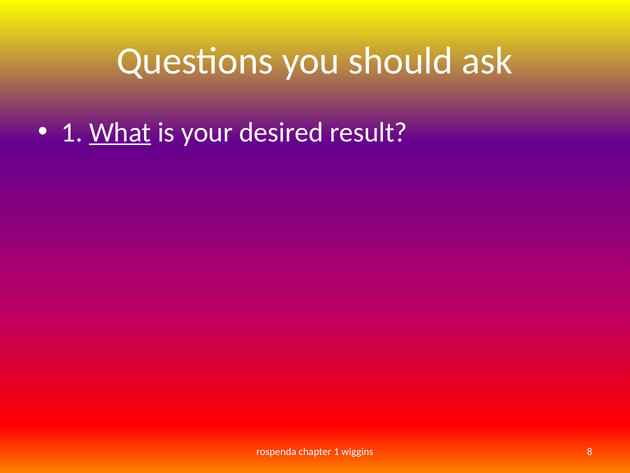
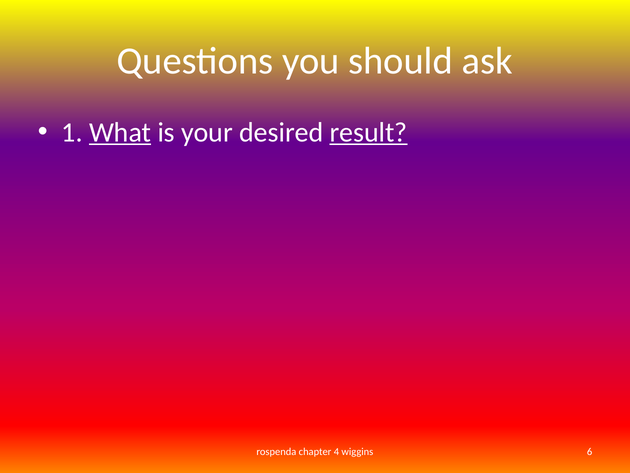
result underline: none -> present
chapter 1: 1 -> 4
8: 8 -> 6
